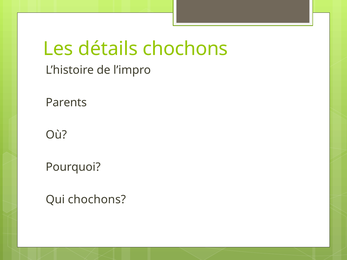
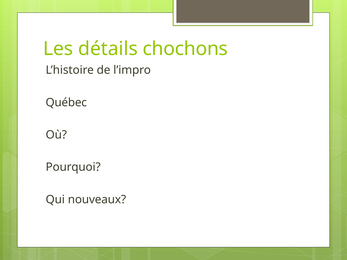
Parents: Parents -> Québec
Qui chochons: chochons -> nouveaux
